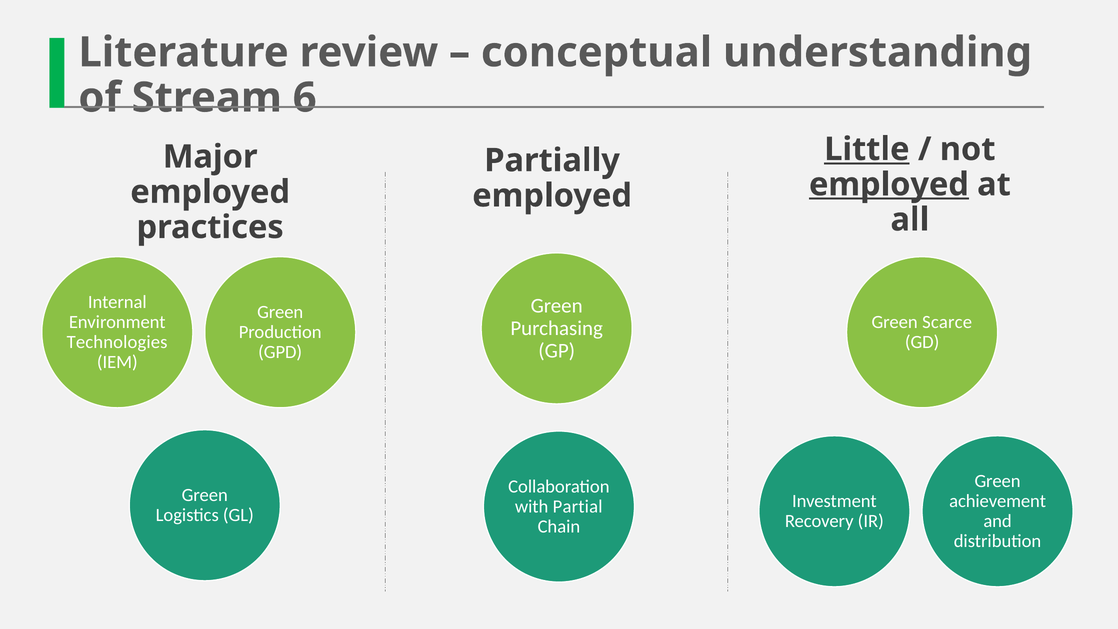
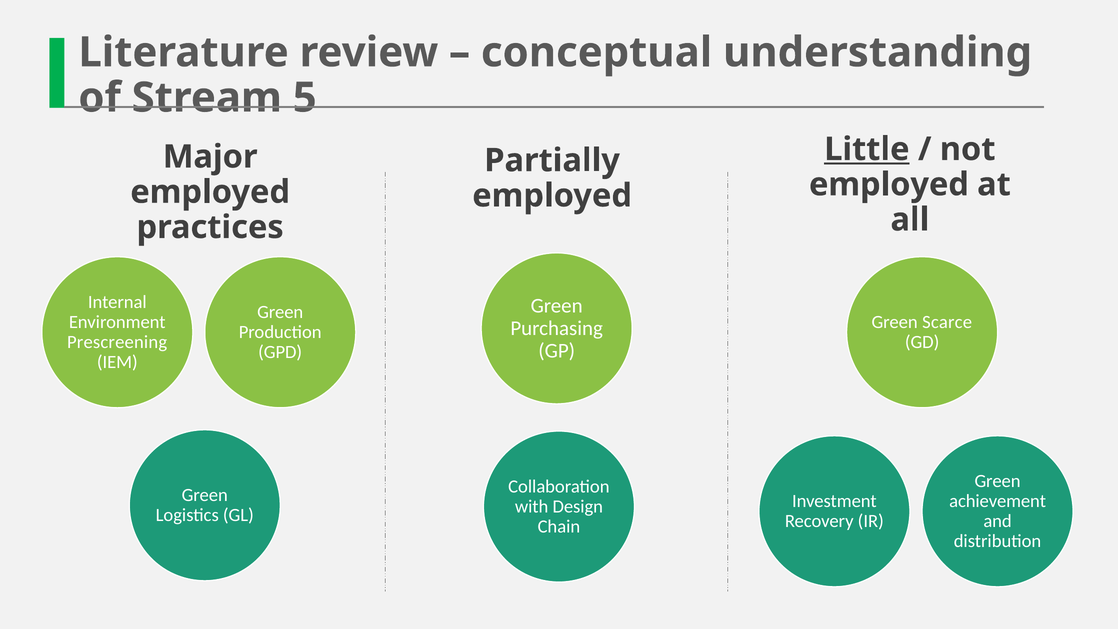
6: 6 -> 5
employed at (889, 184) underline: present -> none
Technologies: Technologies -> Prescreening
Partial: Partial -> Design
